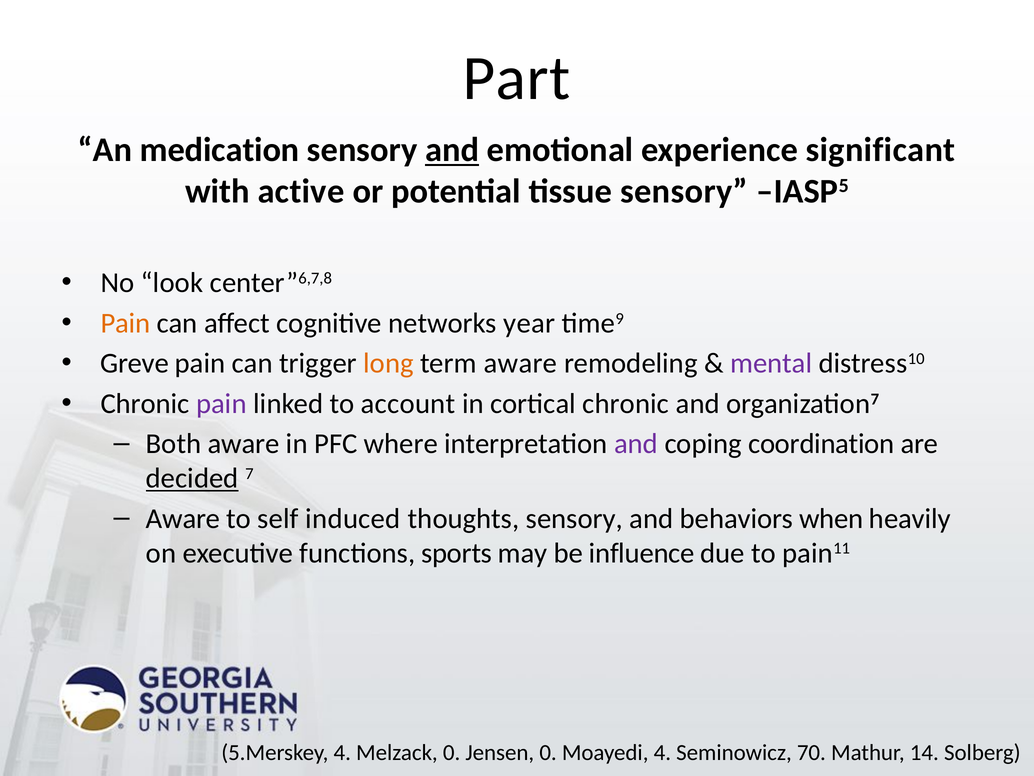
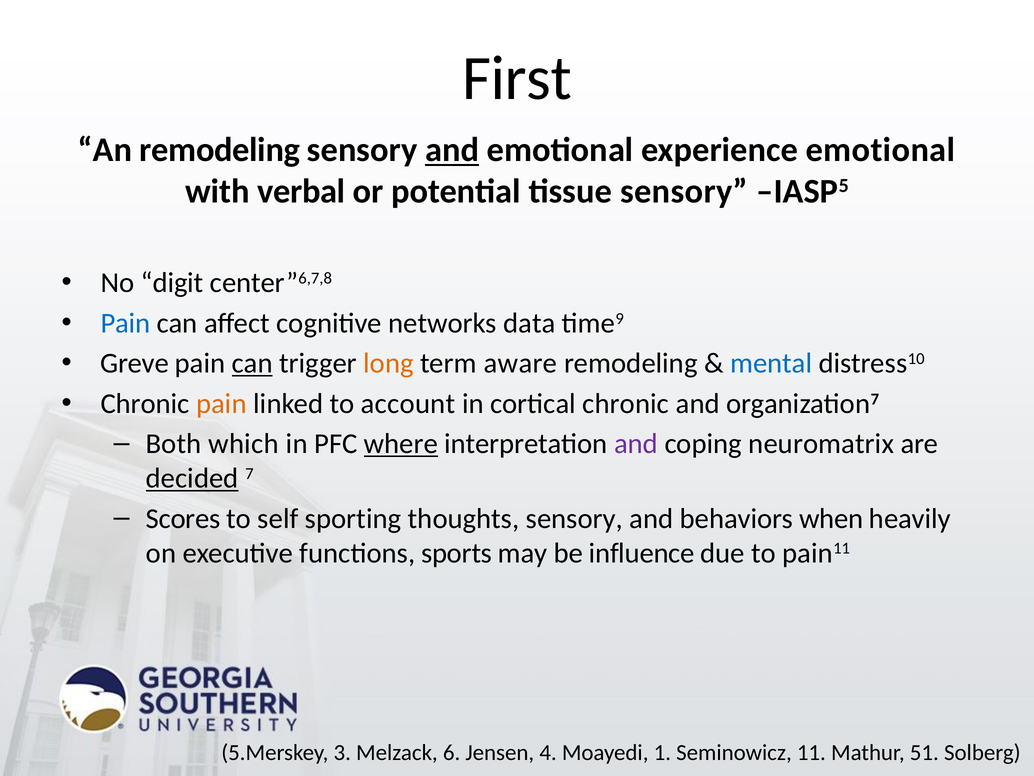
Part: Part -> First
An medication: medication -> remodeling
experience significant: significant -> emotional
active: active -> verbal
look: look -> digit
Pain at (126, 323) colour: orange -> blue
year: year -> data
can at (252, 363) underline: none -> present
mental colour: purple -> blue
pain at (221, 403) colour: purple -> orange
Both aware: aware -> which
where underline: none -> present
coordination: coordination -> neuromatrix
Aware at (183, 518): Aware -> Scores
induced: induced -> sporting
5.Merskey 4: 4 -> 3
Melzack 0: 0 -> 6
Jensen 0: 0 -> 4
Moayedi 4: 4 -> 1
70: 70 -> 11
14: 14 -> 51
